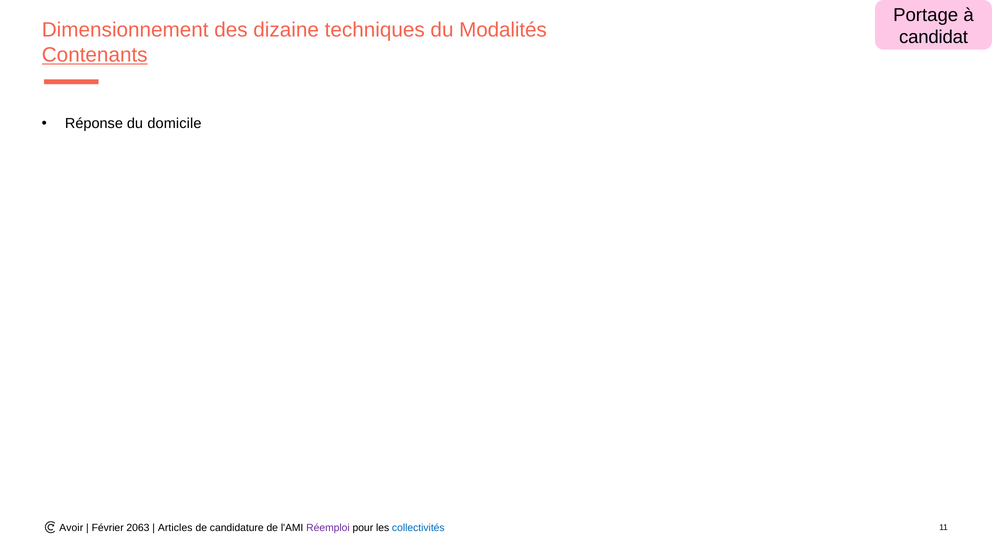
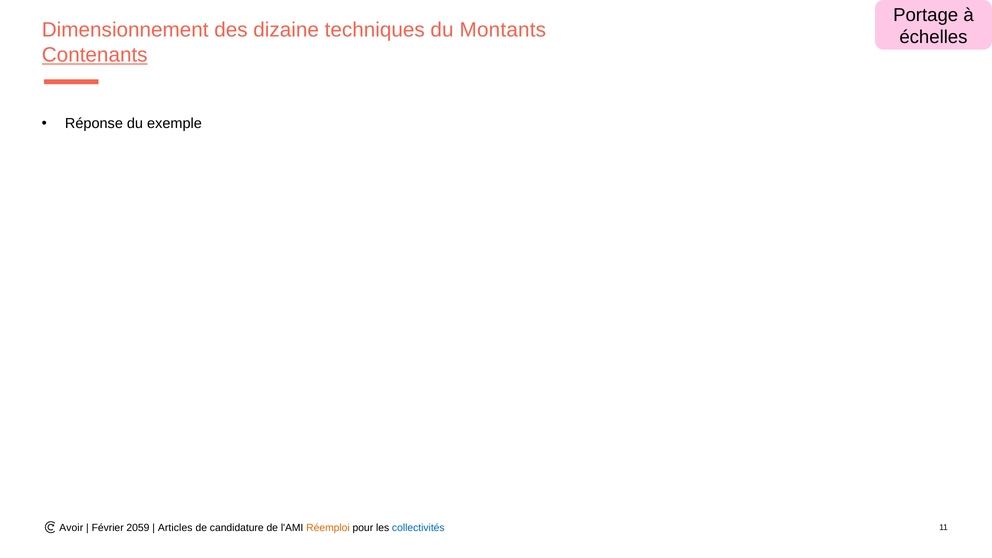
Modalités: Modalités -> Montants
candidat: candidat -> échelles
domicile: domicile -> exemple
2063: 2063 -> 2059
Réemploi colour: purple -> orange
